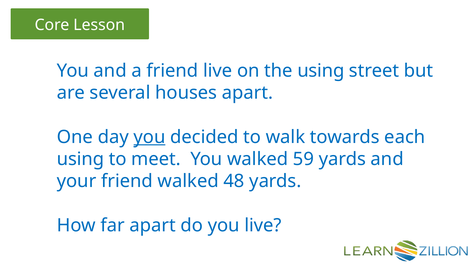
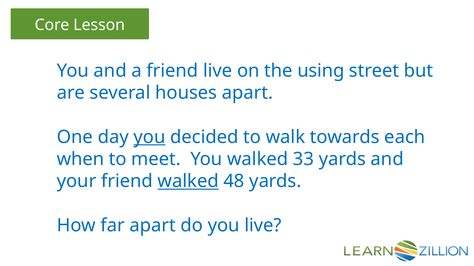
using at (80, 159): using -> when
59: 59 -> 33
walked at (188, 182) underline: none -> present
